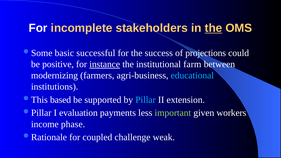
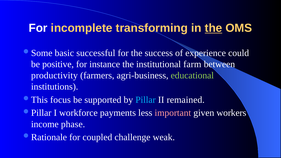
stakeholders: stakeholders -> transforming
projections: projections -> experience
instance underline: present -> none
modernizing: modernizing -> productivity
educational colour: light blue -> light green
based: based -> focus
extension: extension -> remained
evaluation: evaluation -> workforce
important colour: light green -> pink
